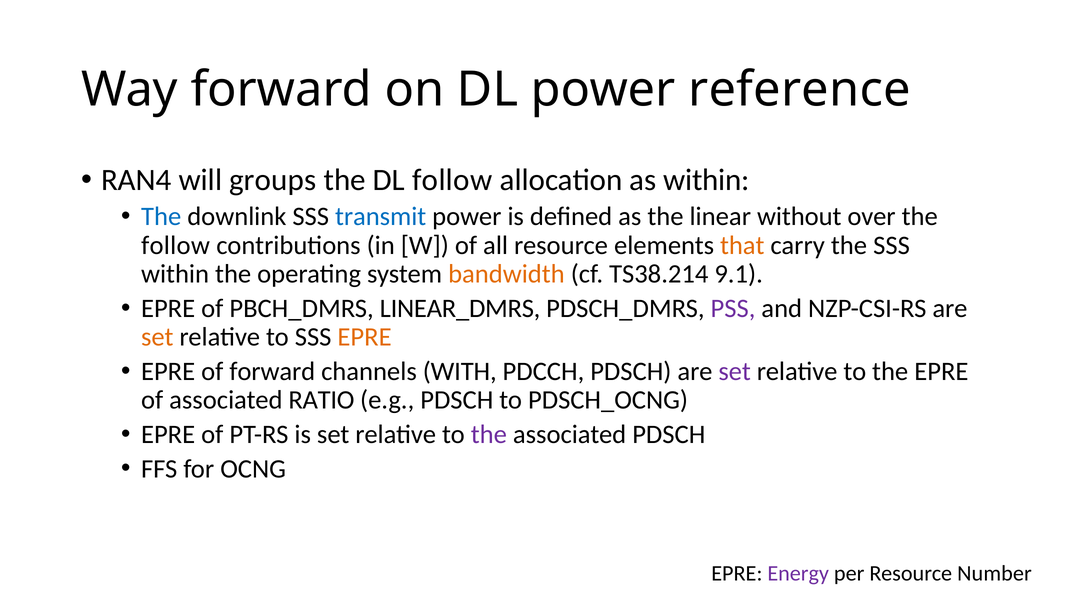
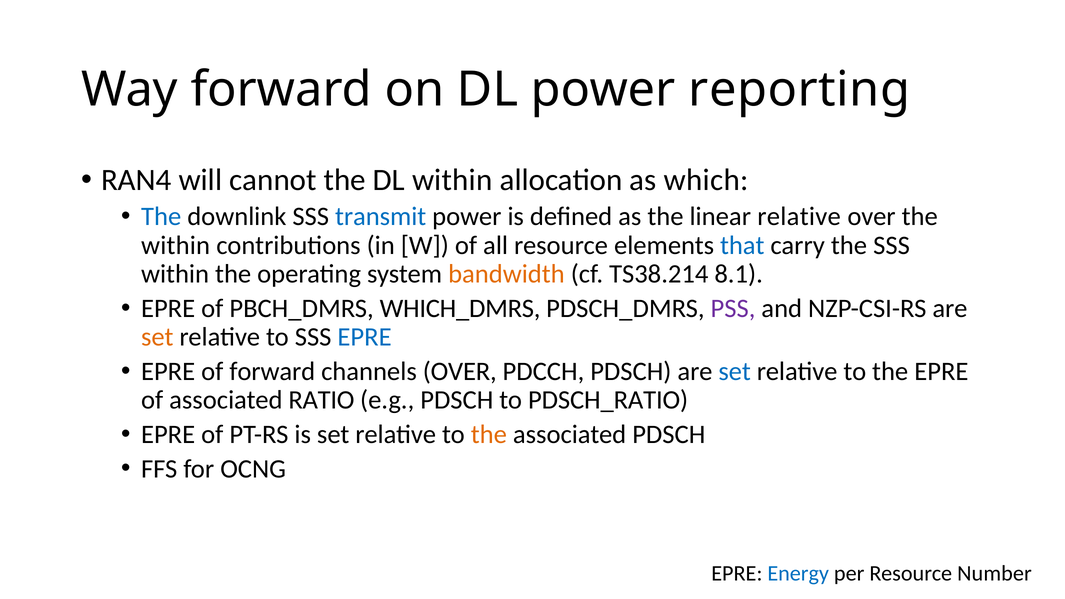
reference: reference -> reporting
groups: groups -> cannot
DL follow: follow -> within
as within: within -> which
linear without: without -> relative
follow at (176, 245): follow -> within
that colour: orange -> blue
9.1: 9.1 -> 8.1
LINEAR_DMRS: LINEAR_DMRS -> WHICH_DMRS
EPRE at (365, 337) colour: orange -> blue
channels WITH: WITH -> OVER
set at (735, 371) colour: purple -> blue
PDSCH_OCNG: PDSCH_OCNG -> PDSCH_RATIO
the at (489, 435) colour: purple -> orange
Energy colour: purple -> blue
